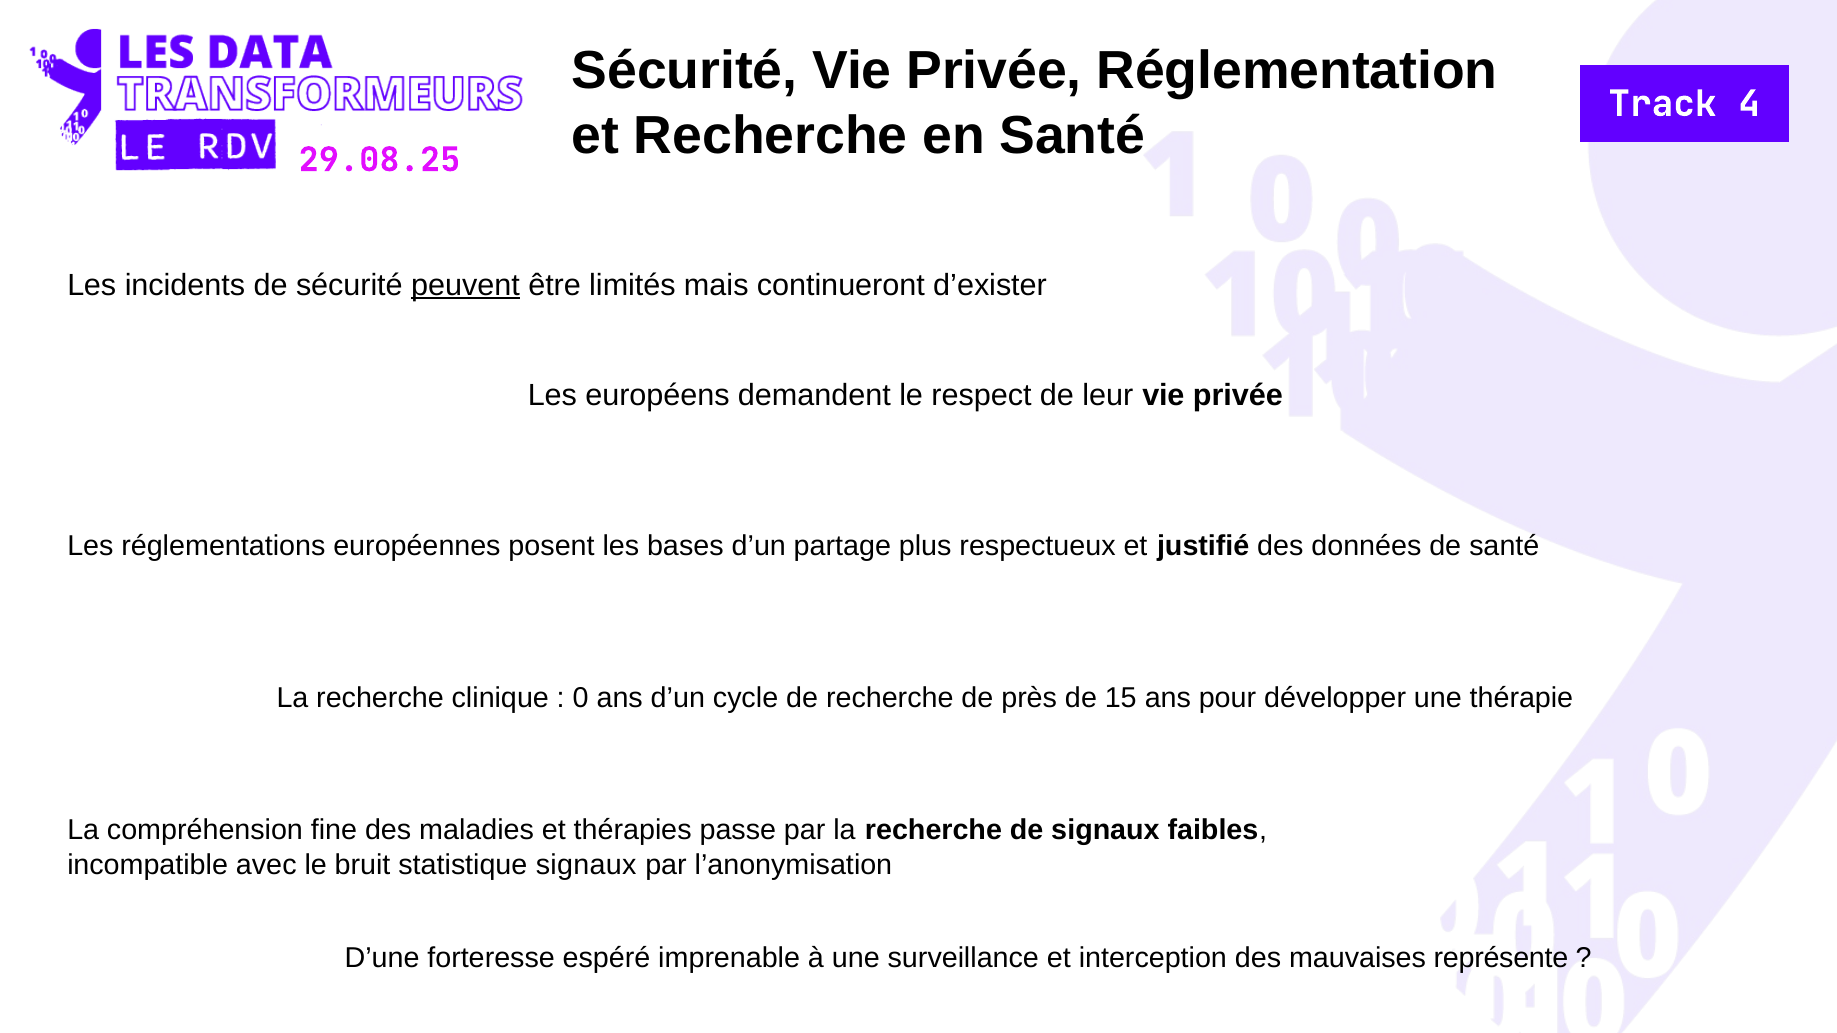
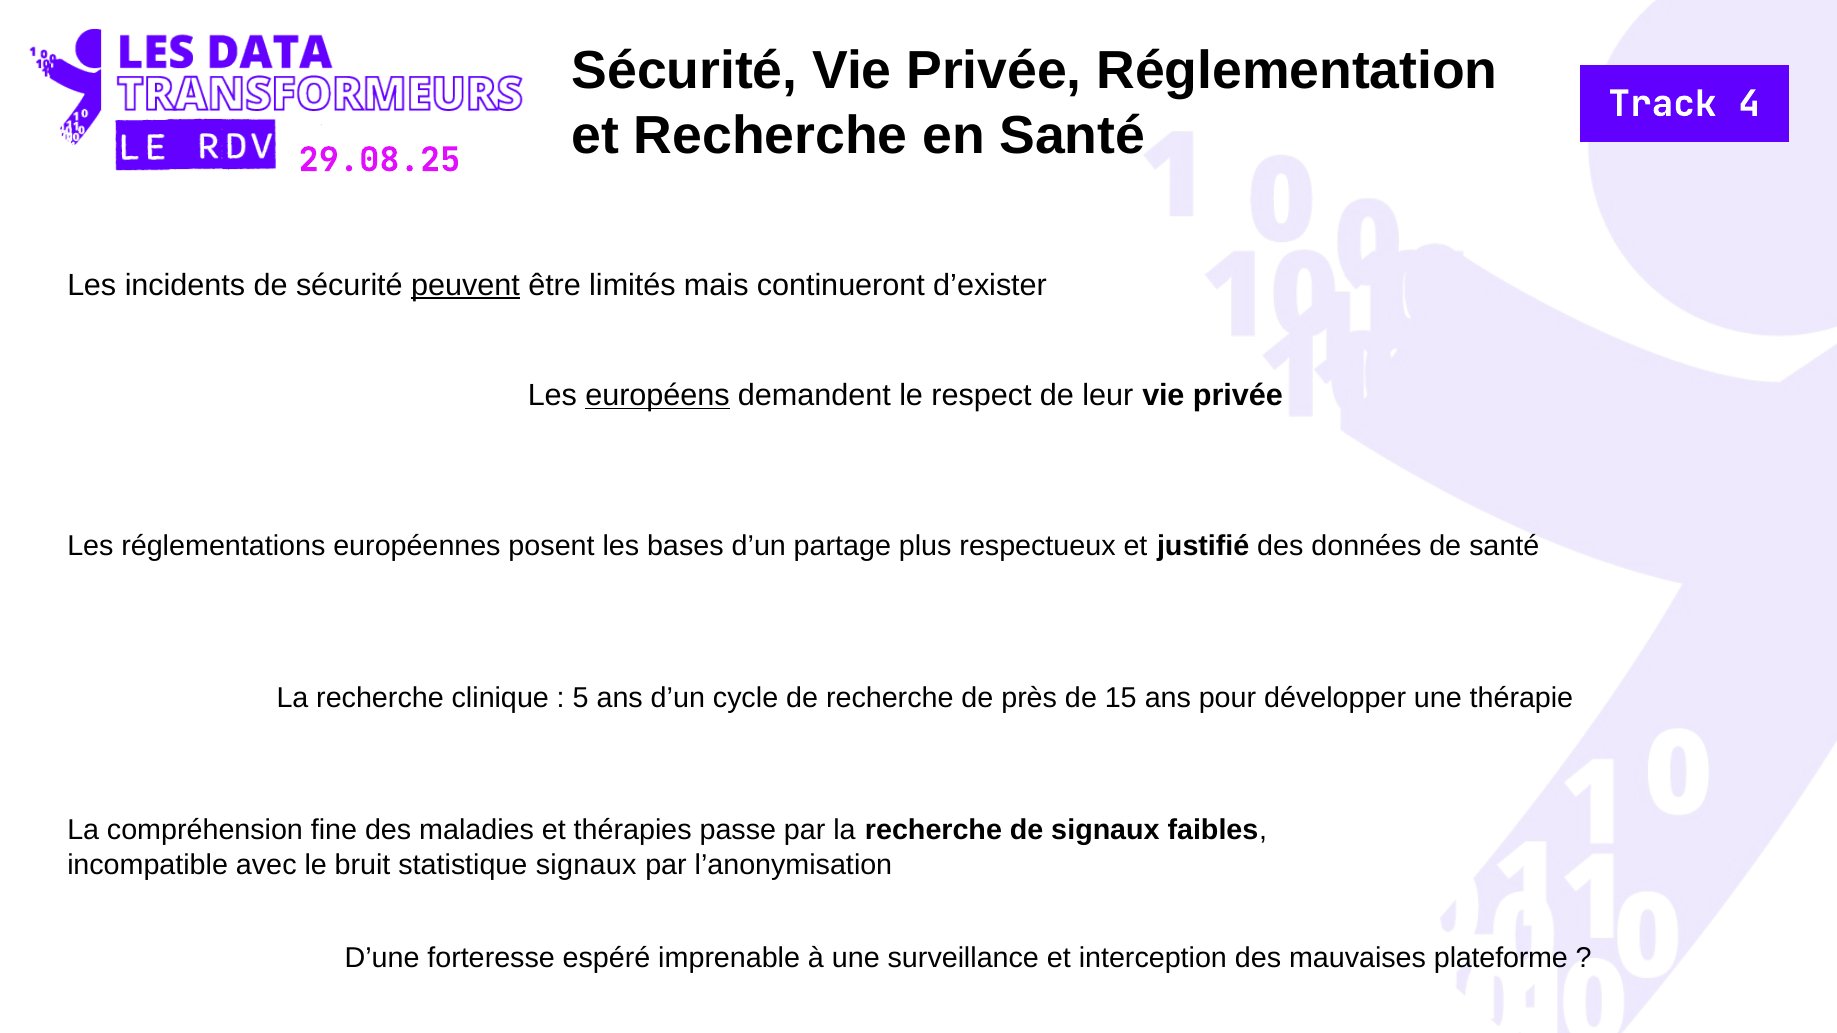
européens underline: none -> present
0: 0 -> 5
représente: représente -> plateforme
